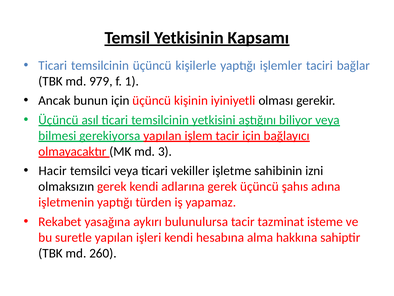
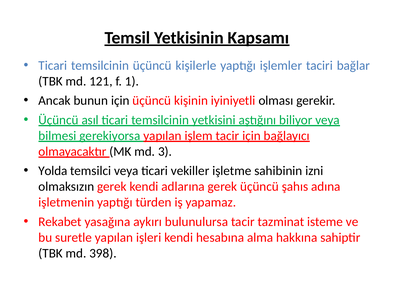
979: 979 -> 121
Hacir: Hacir -> Yolda
260: 260 -> 398
